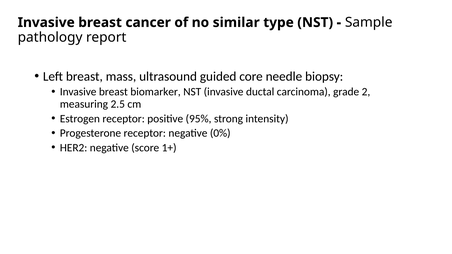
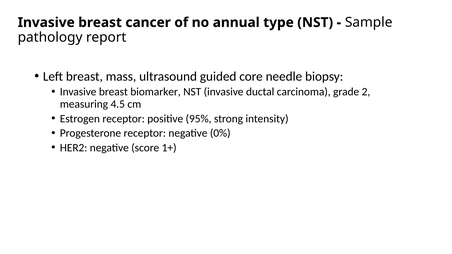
similar: similar -> annual
2.5: 2.5 -> 4.5
